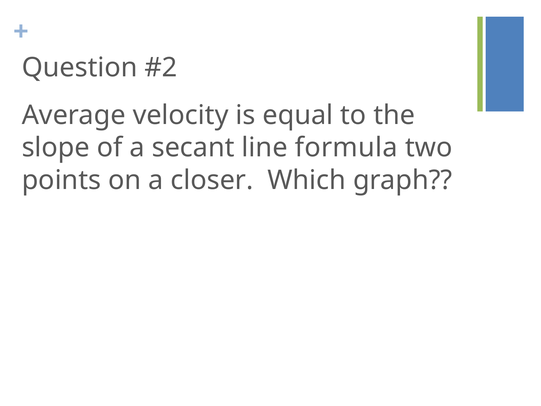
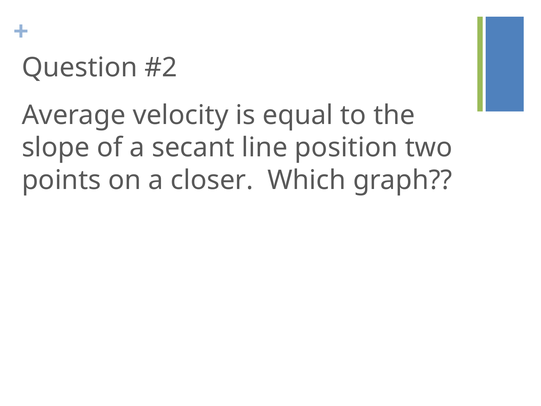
formula: formula -> position
